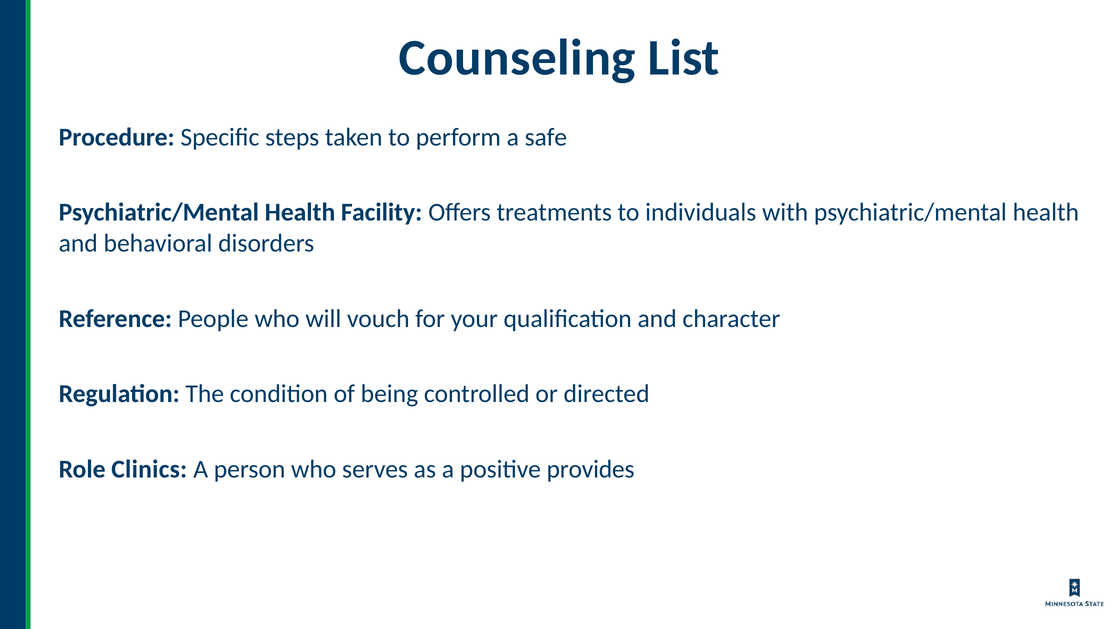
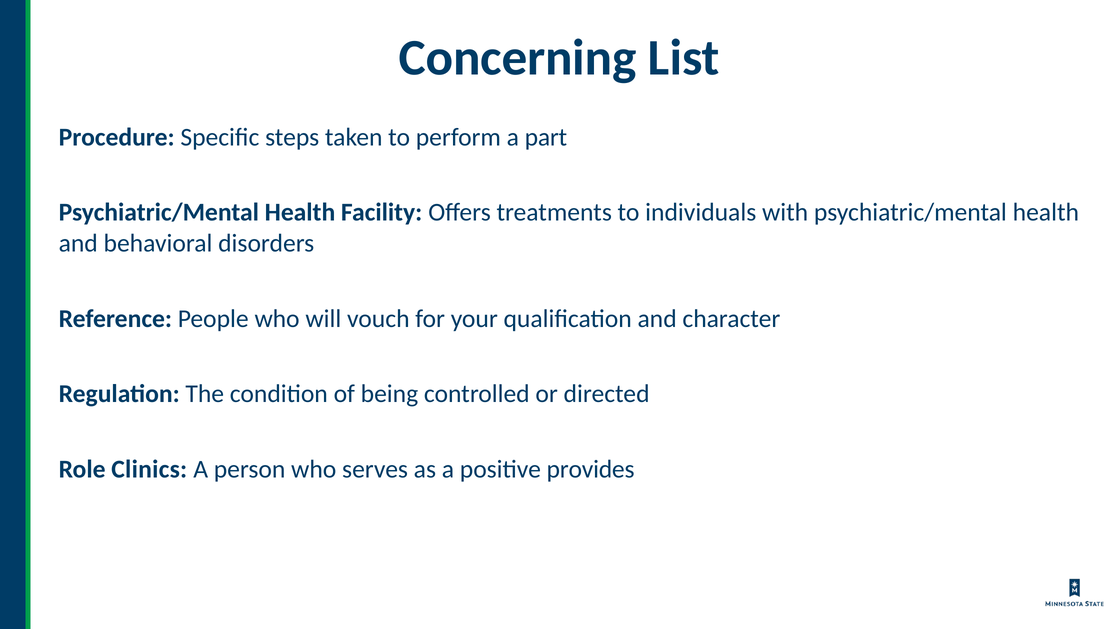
Counseling: Counseling -> Concerning
safe: safe -> part
